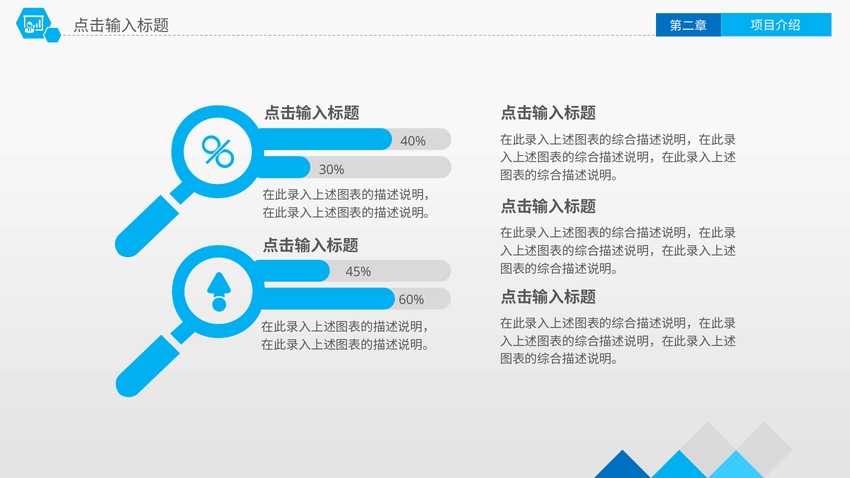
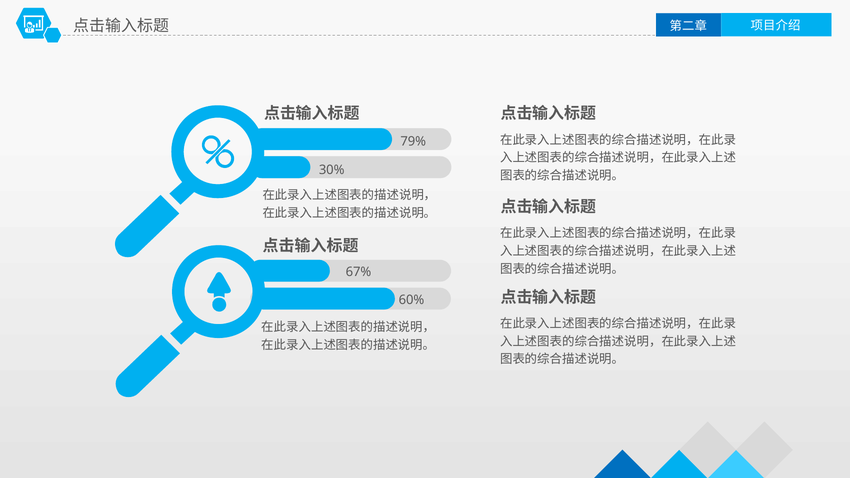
40%: 40% -> 79%
45%: 45% -> 67%
